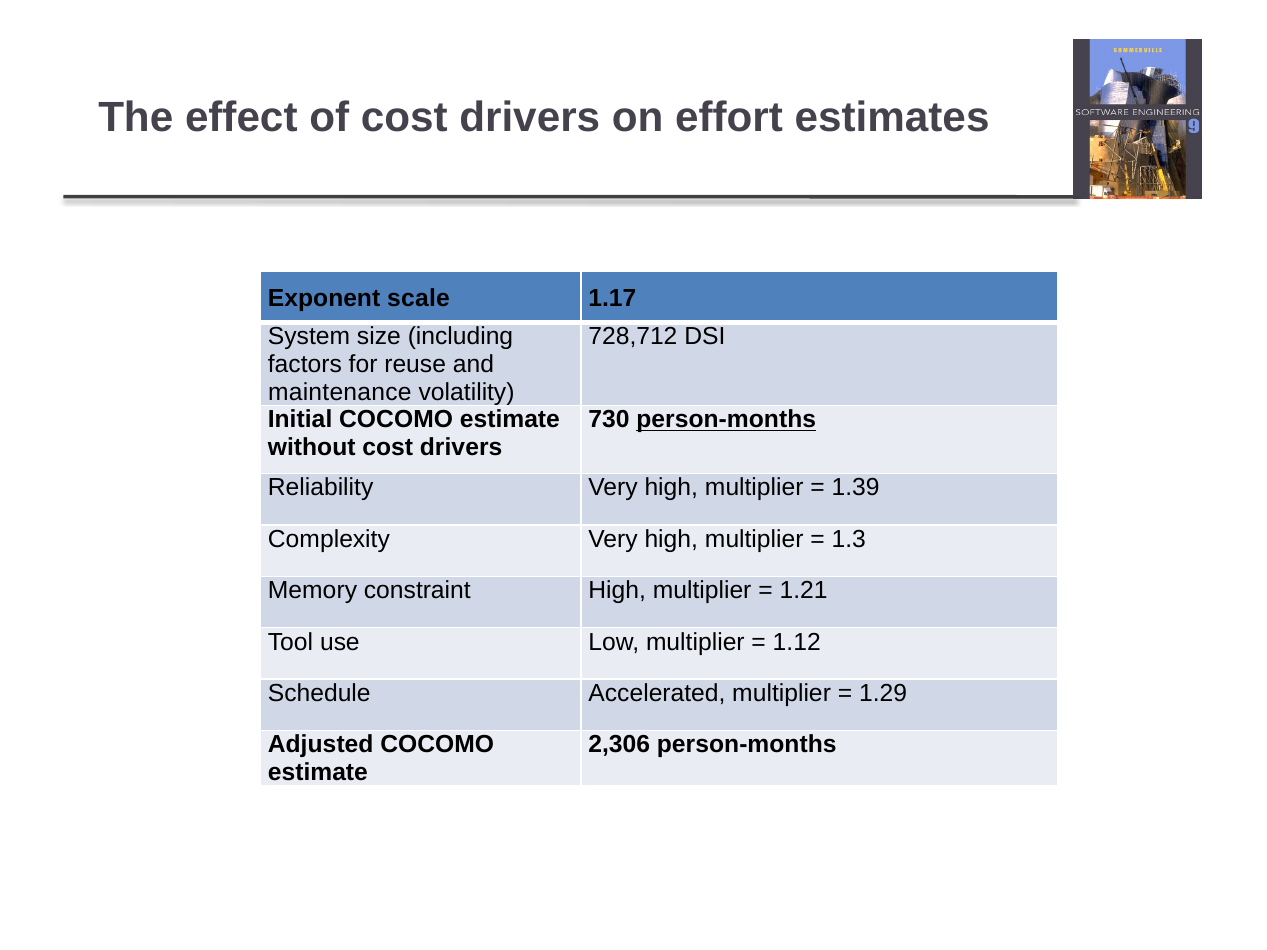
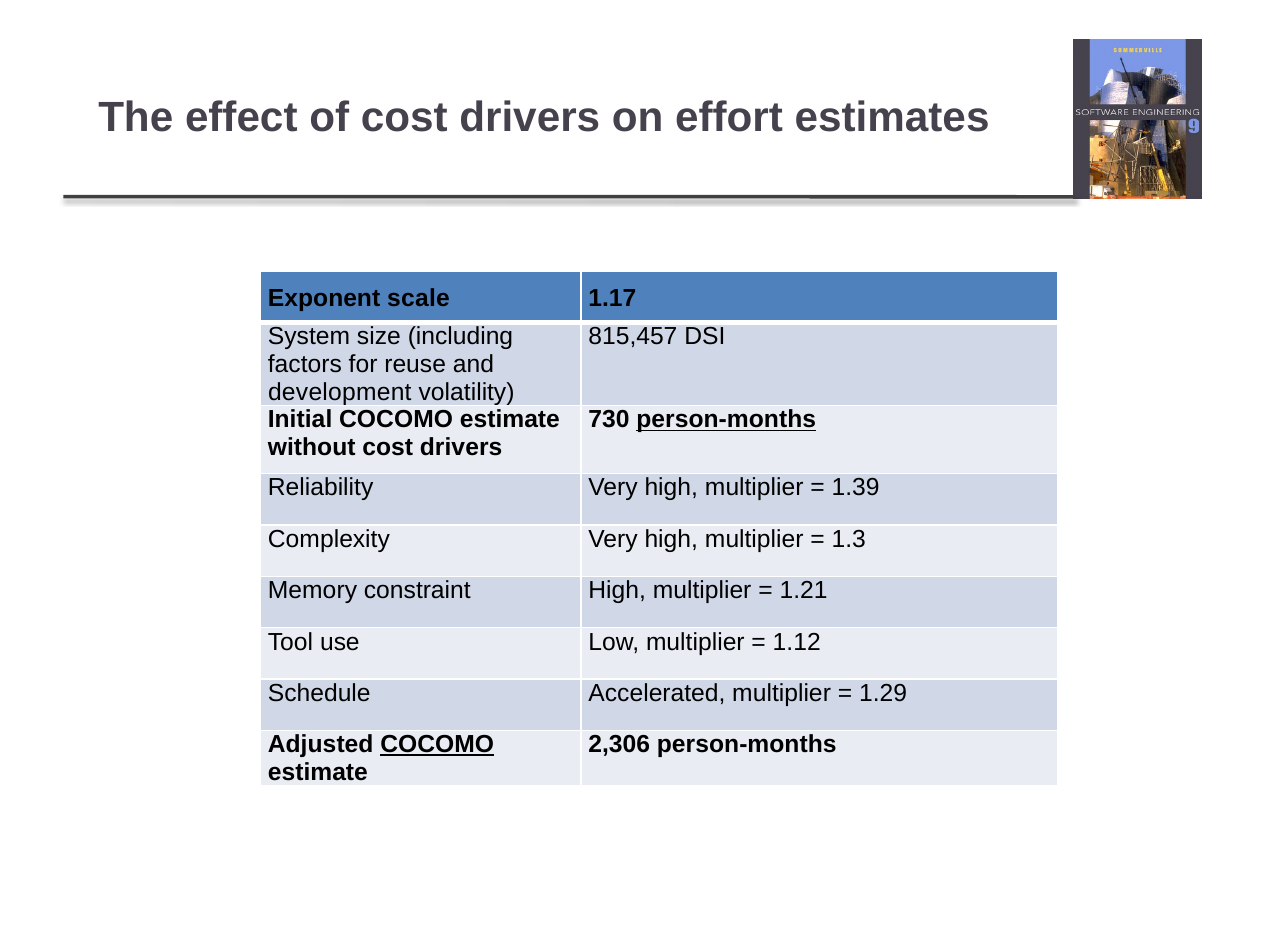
728,712: 728,712 -> 815,457
maintenance: maintenance -> development
COCOMO at (437, 745) underline: none -> present
